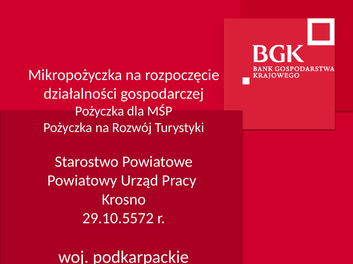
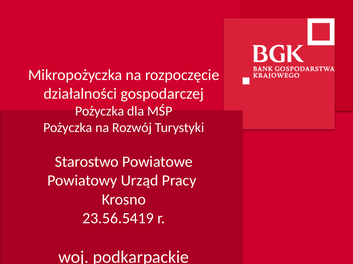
29.10.5572: 29.10.5572 -> 23.56.5419
